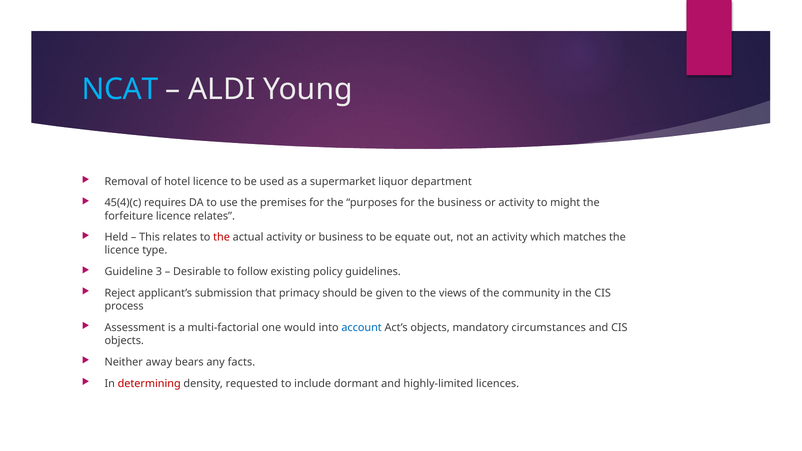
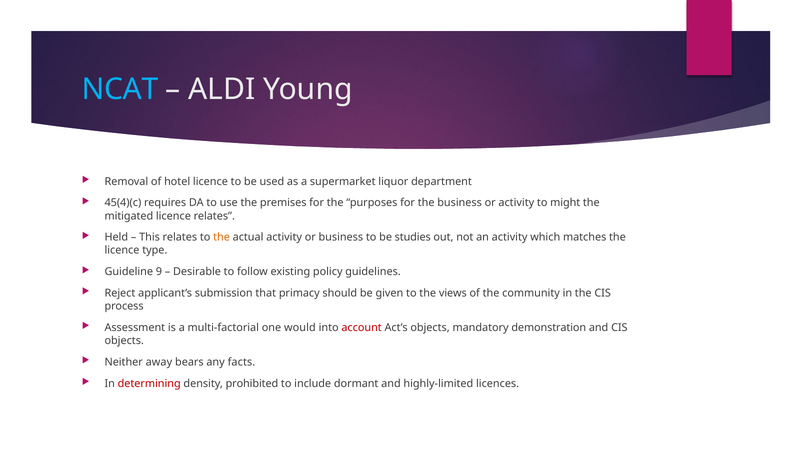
forfeiture: forfeiture -> mitigated
the at (222, 237) colour: red -> orange
equate: equate -> studies
3: 3 -> 9
account colour: blue -> red
circumstances: circumstances -> demonstration
requested: requested -> prohibited
